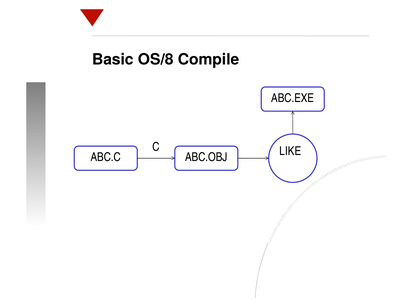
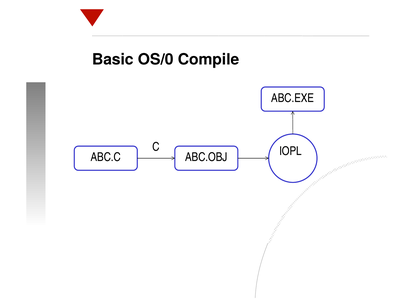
OS/8: OS/8 -> OS/0
LIKE: LIKE -> IOPL
